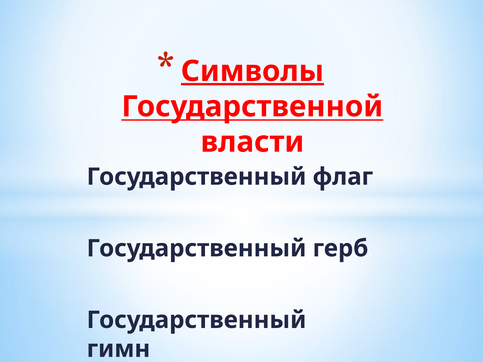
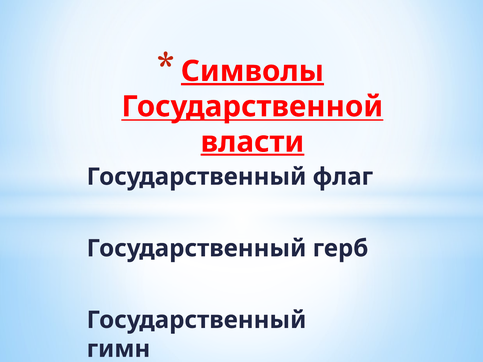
власти underline: none -> present
